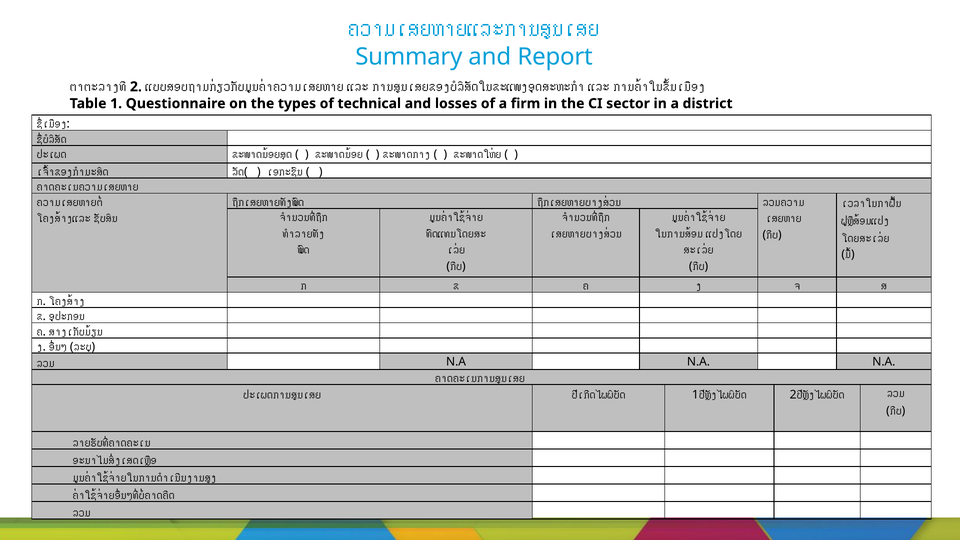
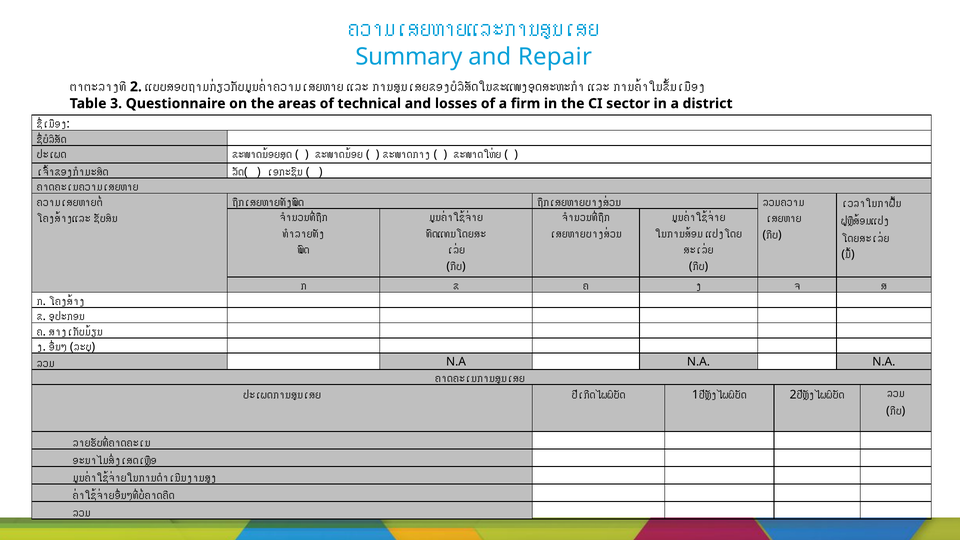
Report: Report -> Repair
Table 1: 1 -> 3
types: types -> areas
